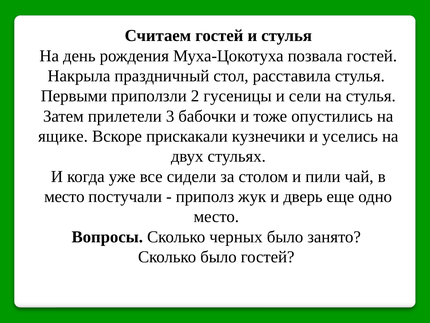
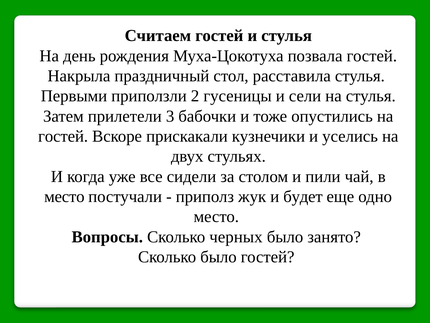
ящике at (63, 136): ящике -> гостей
дверь: дверь -> будет
